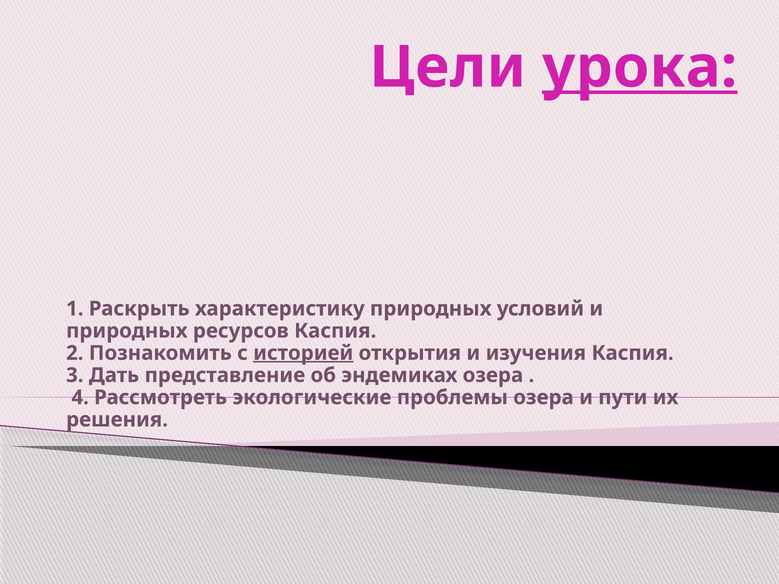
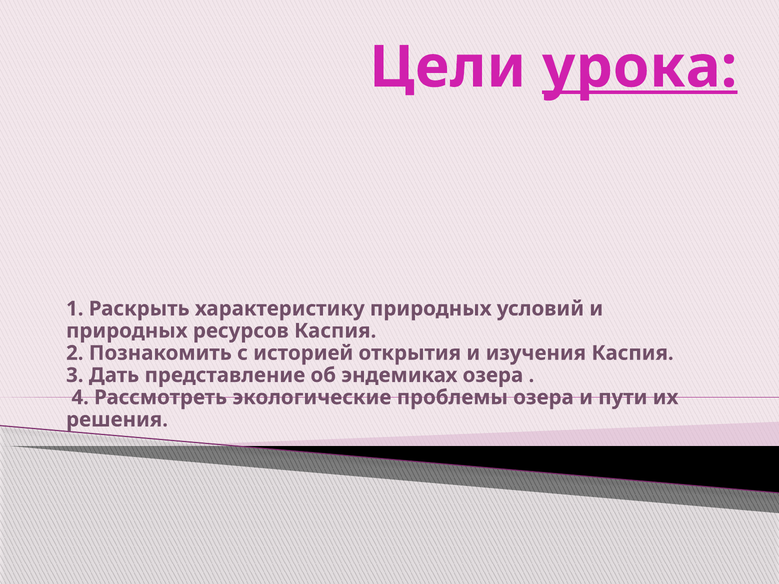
историей underline: present -> none
